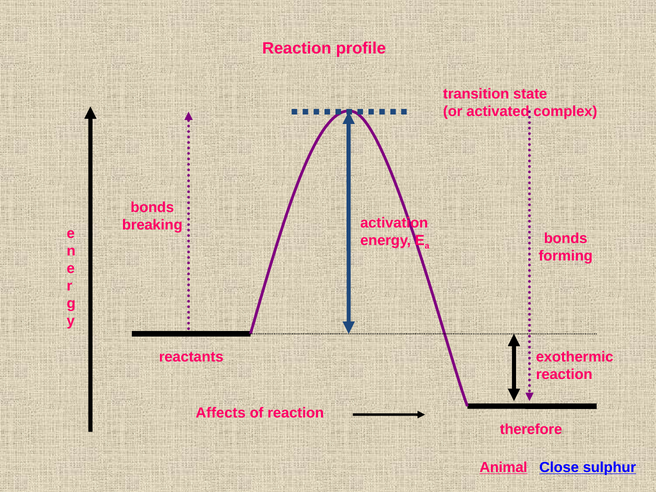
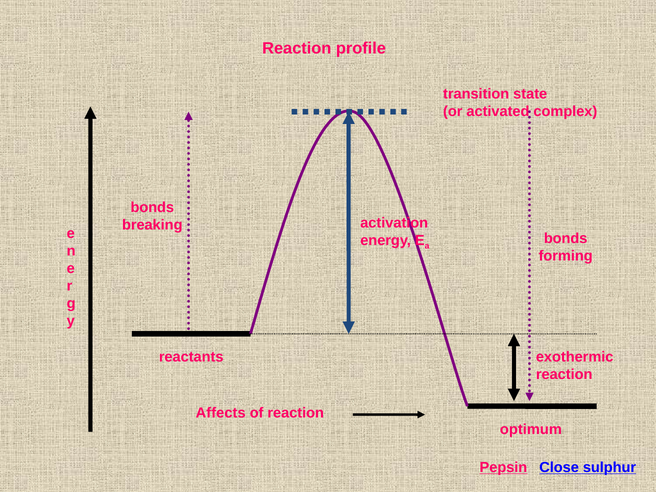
therefore: therefore -> optimum
Animal: Animal -> Pepsin
